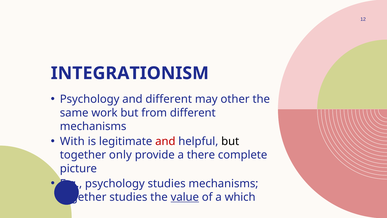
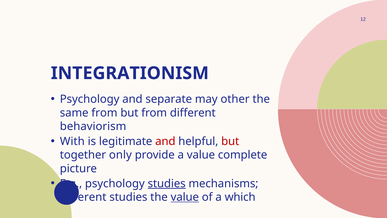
and different: different -> separate
same work: work -> from
mechanisms at (93, 126): mechanisms -> behaviorism
but at (230, 141) colour: black -> red
a there: there -> value
studies at (167, 183) underline: none -> present
together at (83, 197): together -> different
